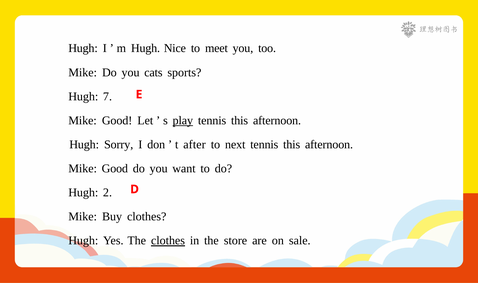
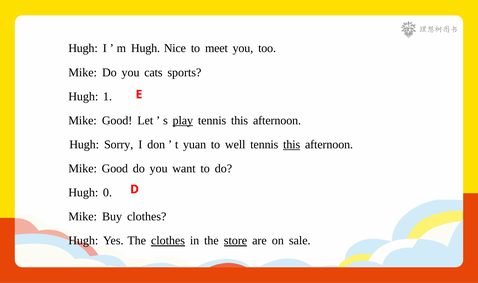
7: 7 -> 1
after: after -> yuan
next: next -> well
this at (292, 144) underline: none -> present
2: 2 -> 0
store underline: none -> present
